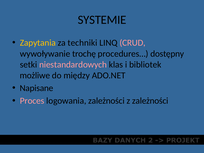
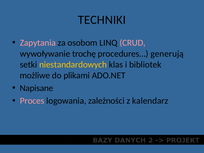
SYSTEMIE: SYSTEMIE -> TECHNIKI
Zapytania colour: yellow -> pink
techniki: techniki -> osobom
dostępny: dostępny -> generują
niestandardowych colour: pink -> yellow
między: między -> plikami
z zależności: zależności -> kalendarz
